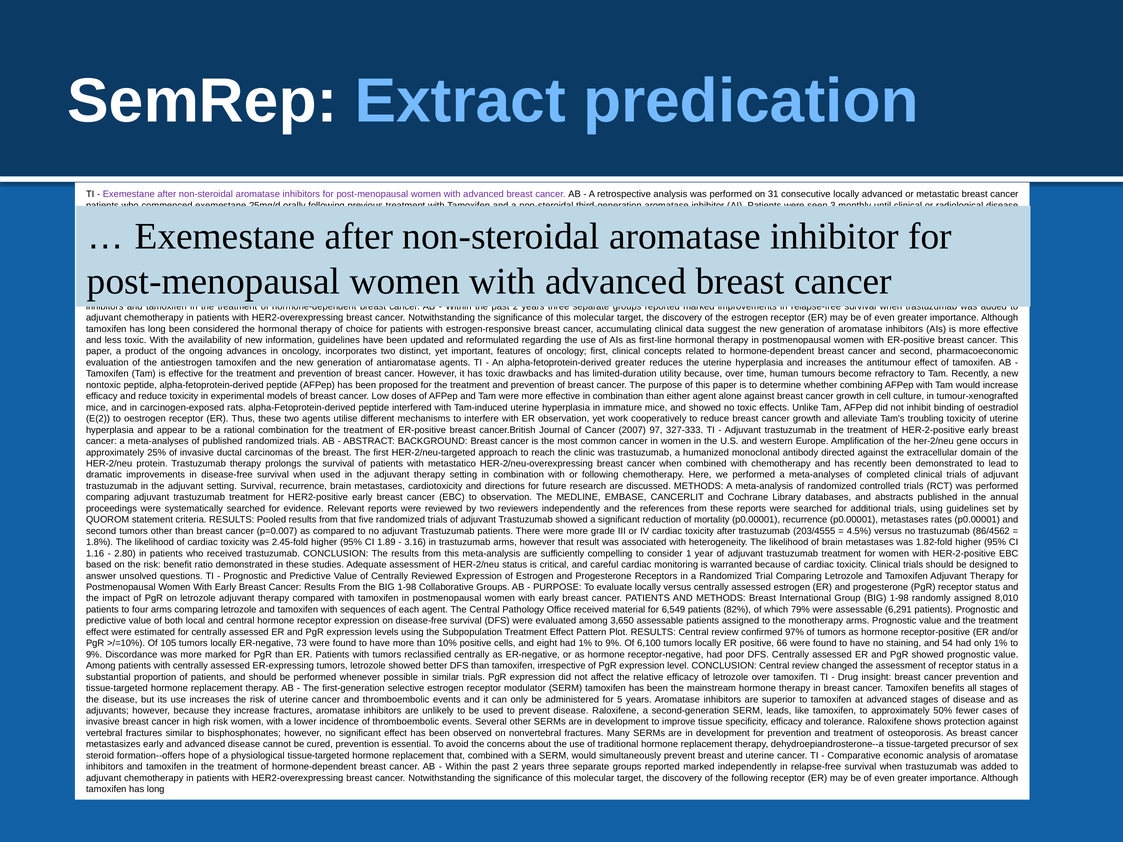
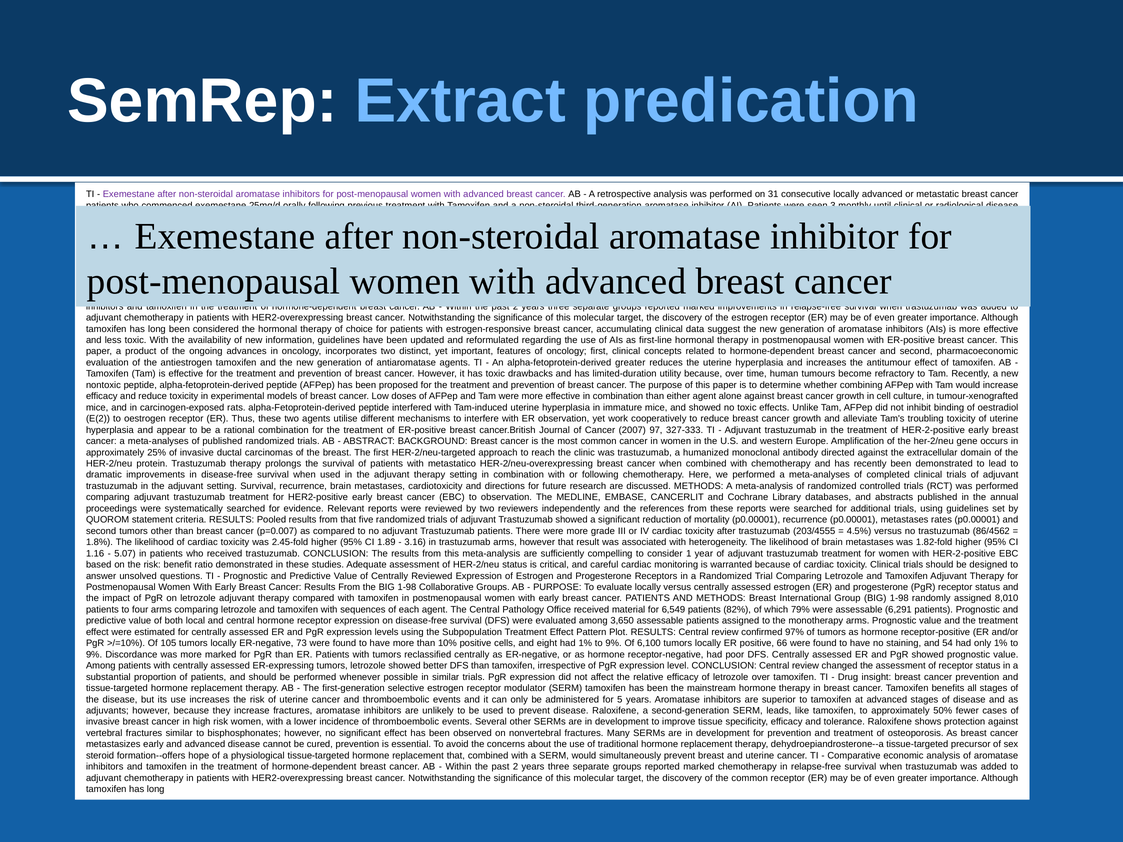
2.80: 2.80 -> 5.07
marked independently: independently -> chemotherapy
the following: following -> common
